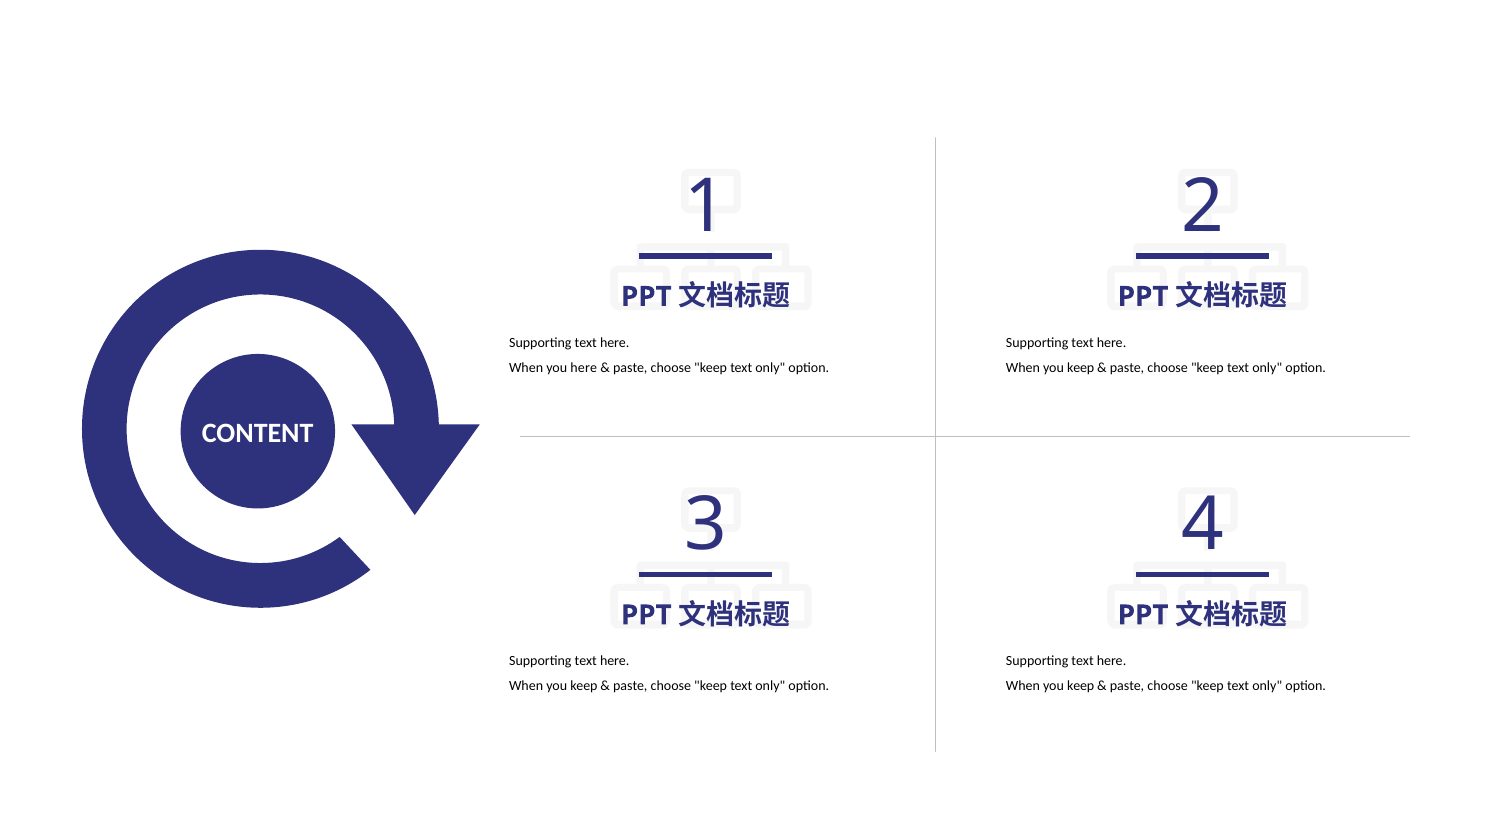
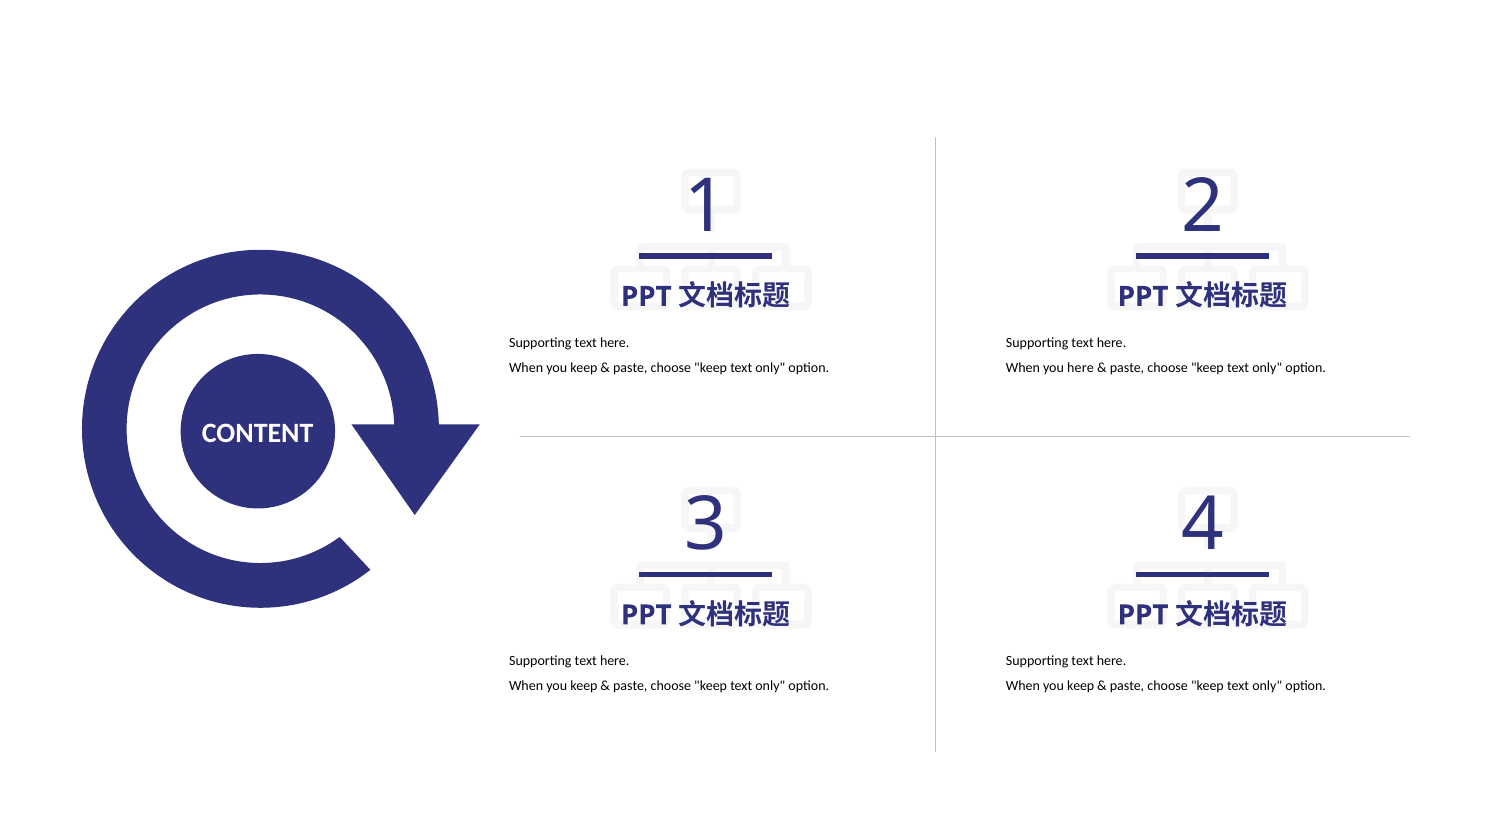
here at (584, 368): here -> keep
keep at (1081, 368): keep -> here
